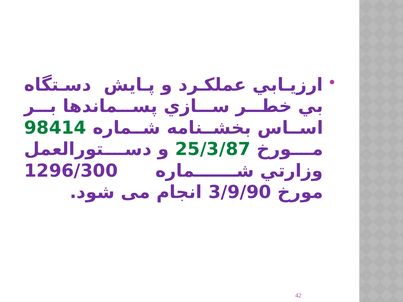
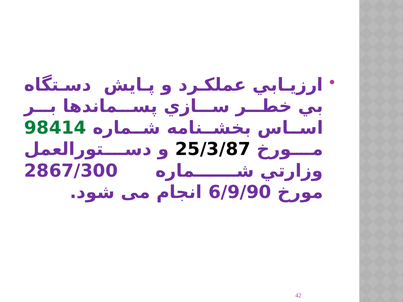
25/3/87 colour: green -> black
1296/300: 1296/300 -> 2867/300
3/9/90: 3/9/90 -> 6/9/90
